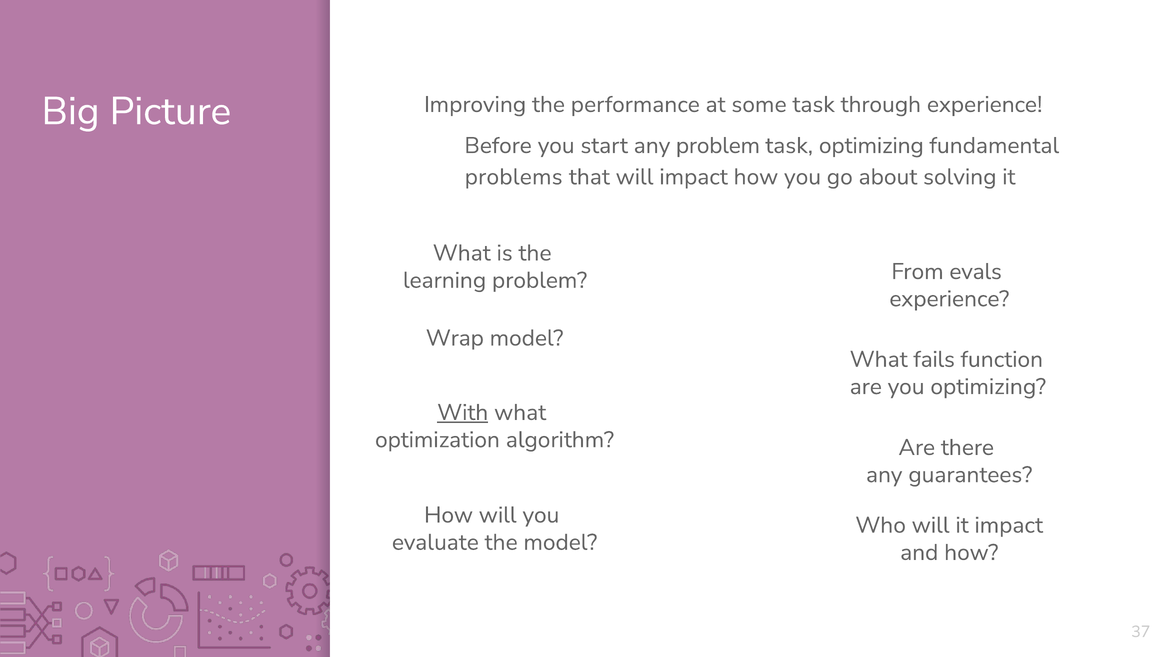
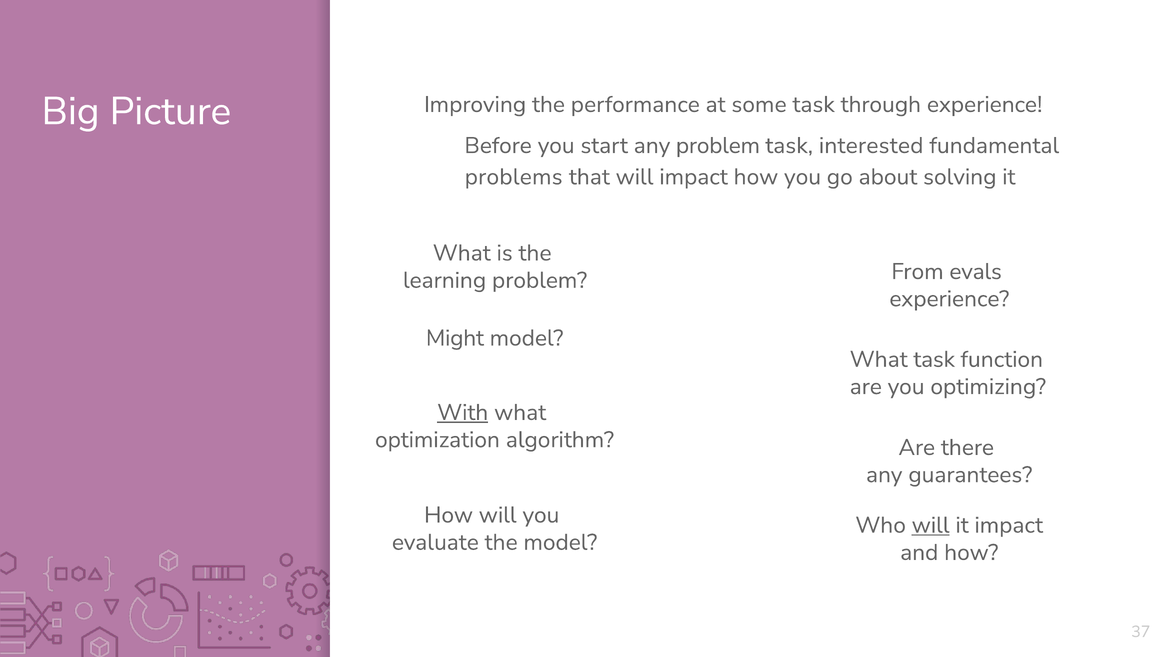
task optimizing: optimizing -> interested
Wrap: Wrap -> Might
What fails: fails -> task
will at (931, 525) underline: none -> present
